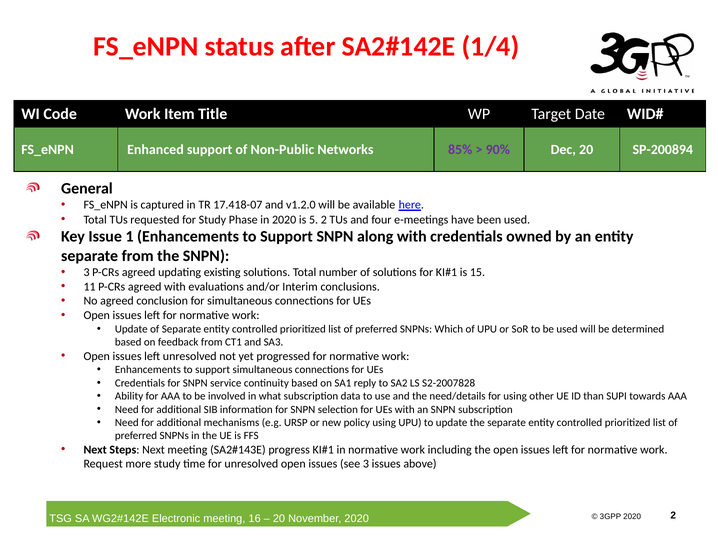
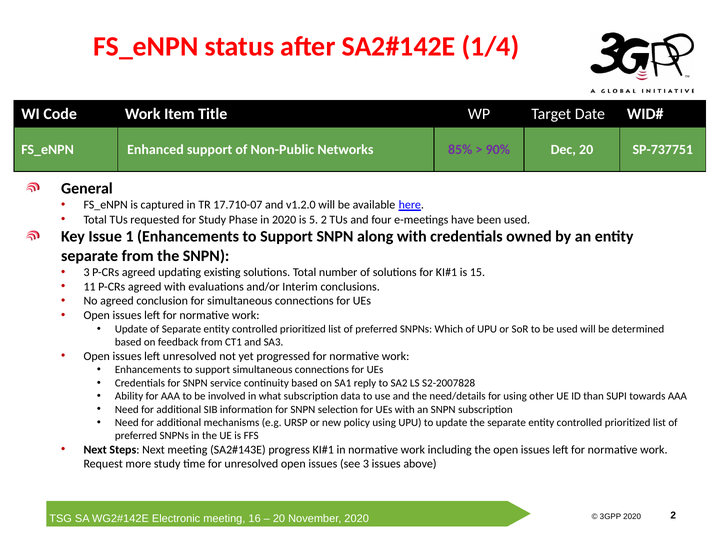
SP-200894: SP-200894 -> SP-737751
17.418-07: 17.418-07 -> 17.710-07
